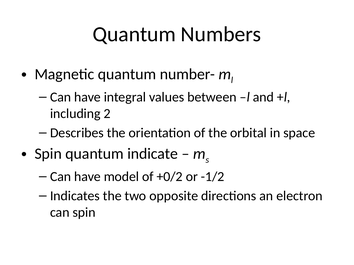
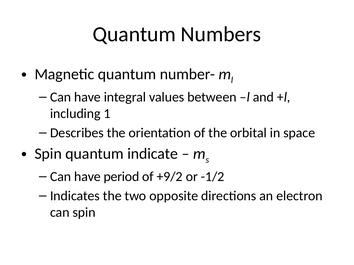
2: 2 -> 1
model: model -> period
+0/2: +0/2 -> +9/2
